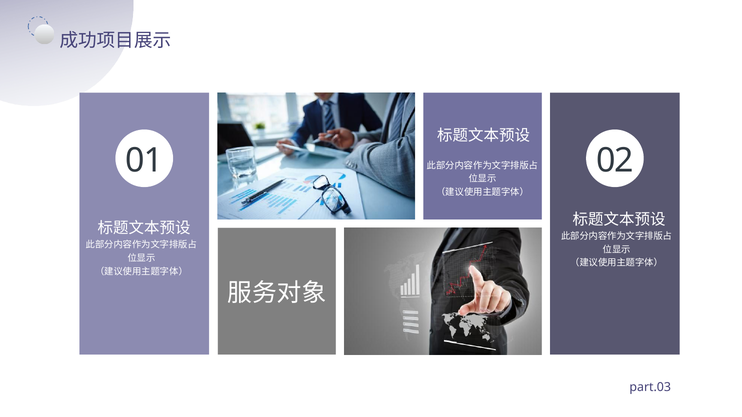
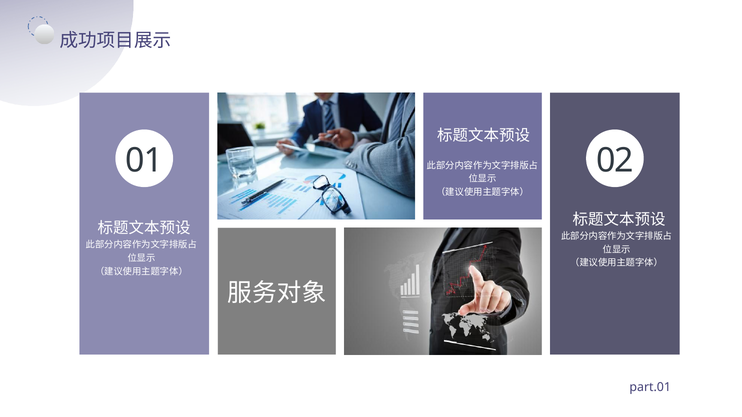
part.03: part.03 -> part.01
